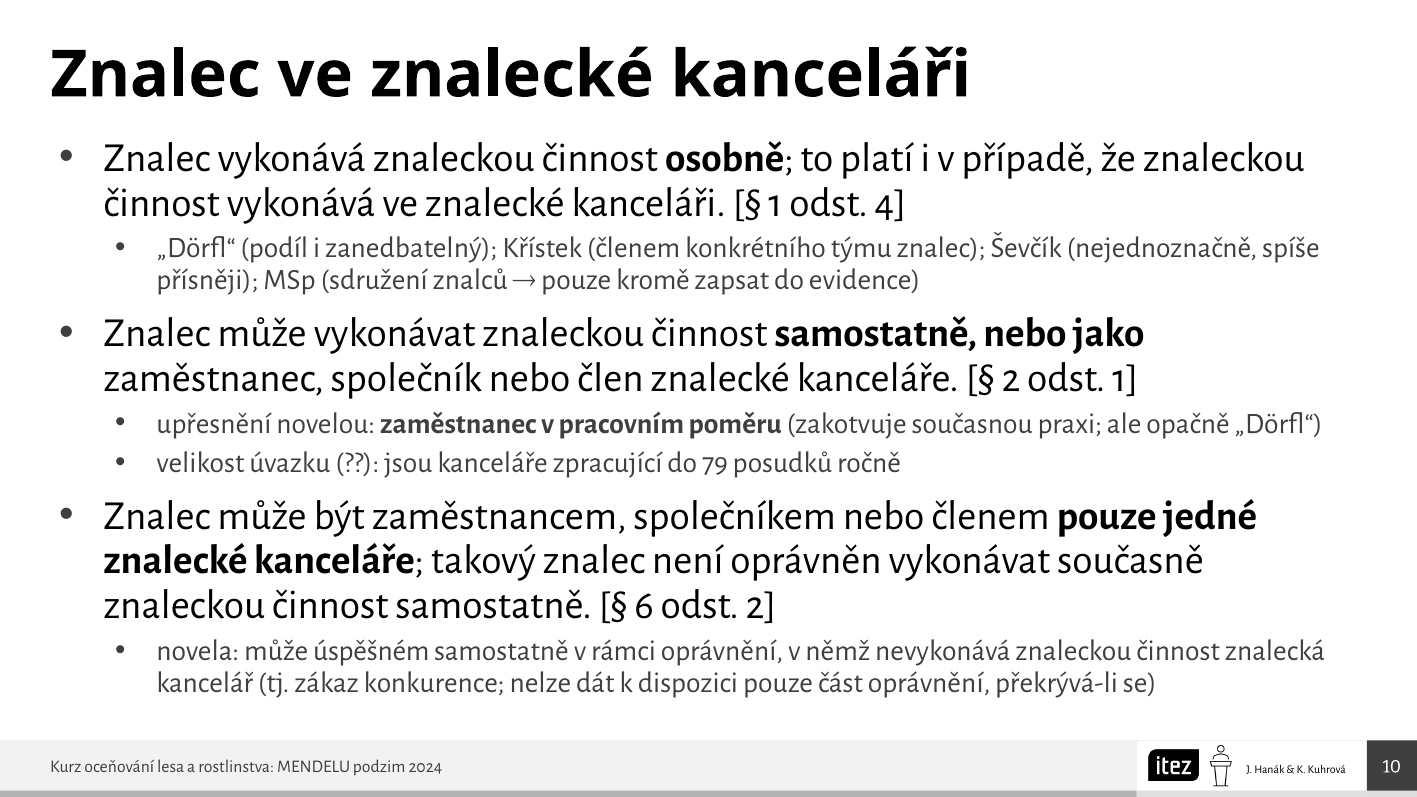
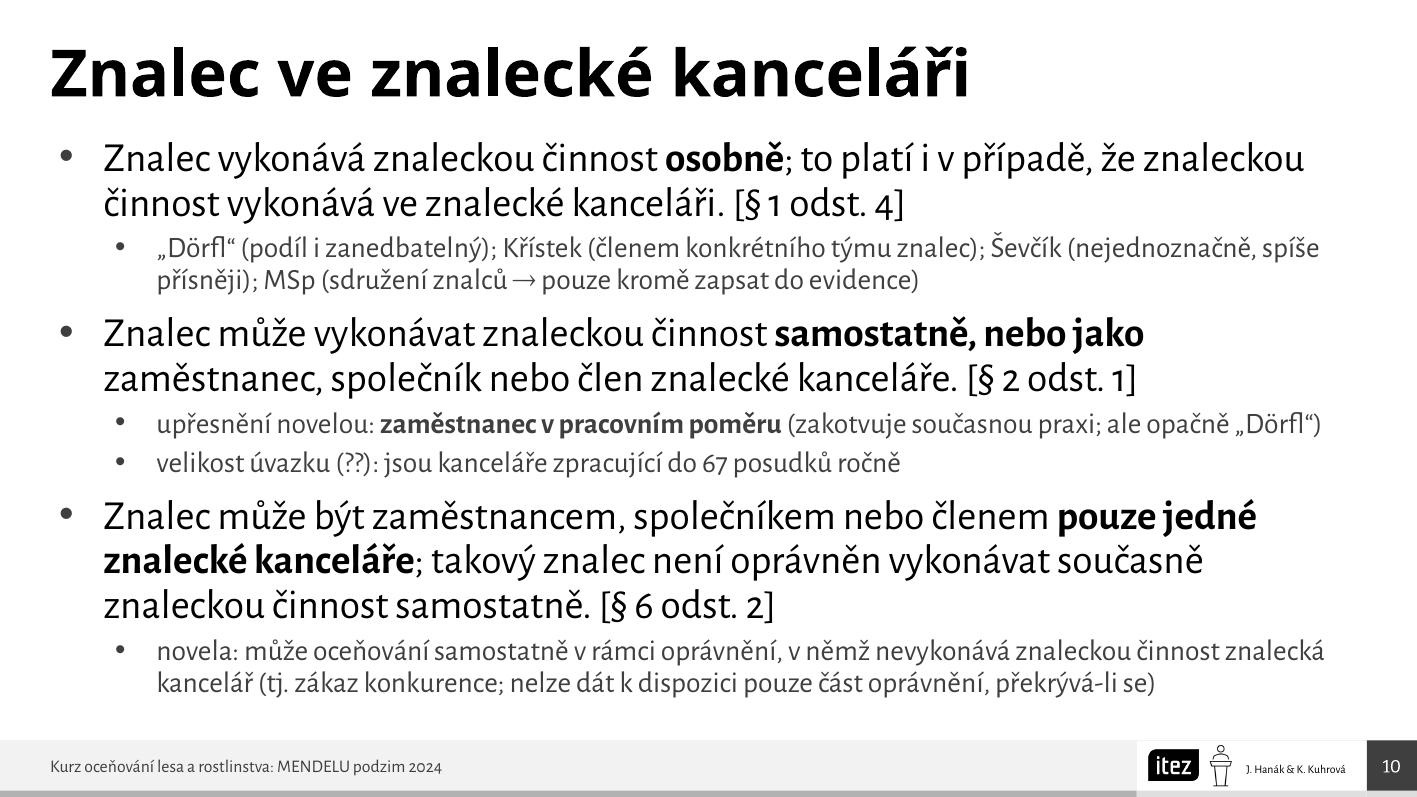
79: 79 -> 67
může úspěšném: úspěšném -> oceňování
